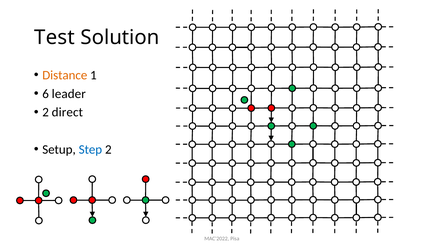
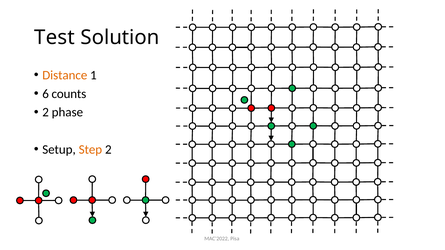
leader: leader -> counts
direct: direct -> phase
Step colour: blue -> orange
